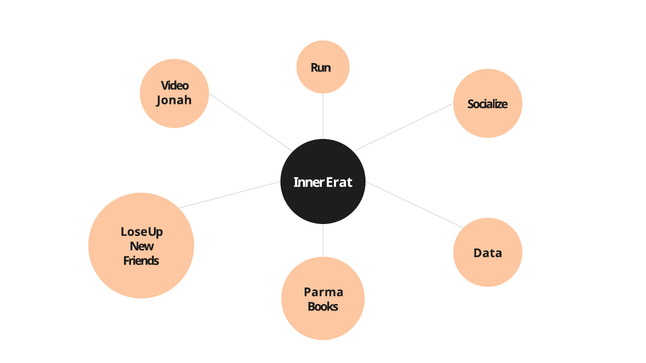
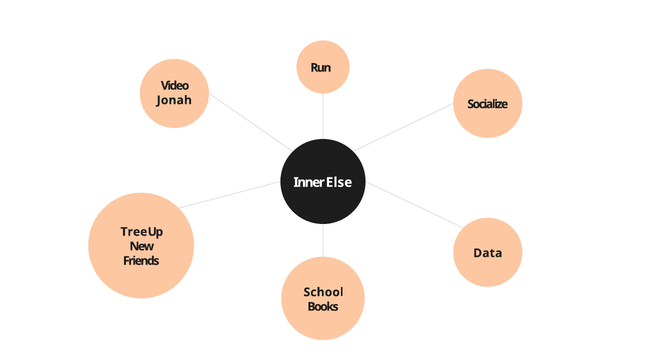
Erat: Erat -> Else
Lose: Lose -> Tree
Parma: Parma -> School
